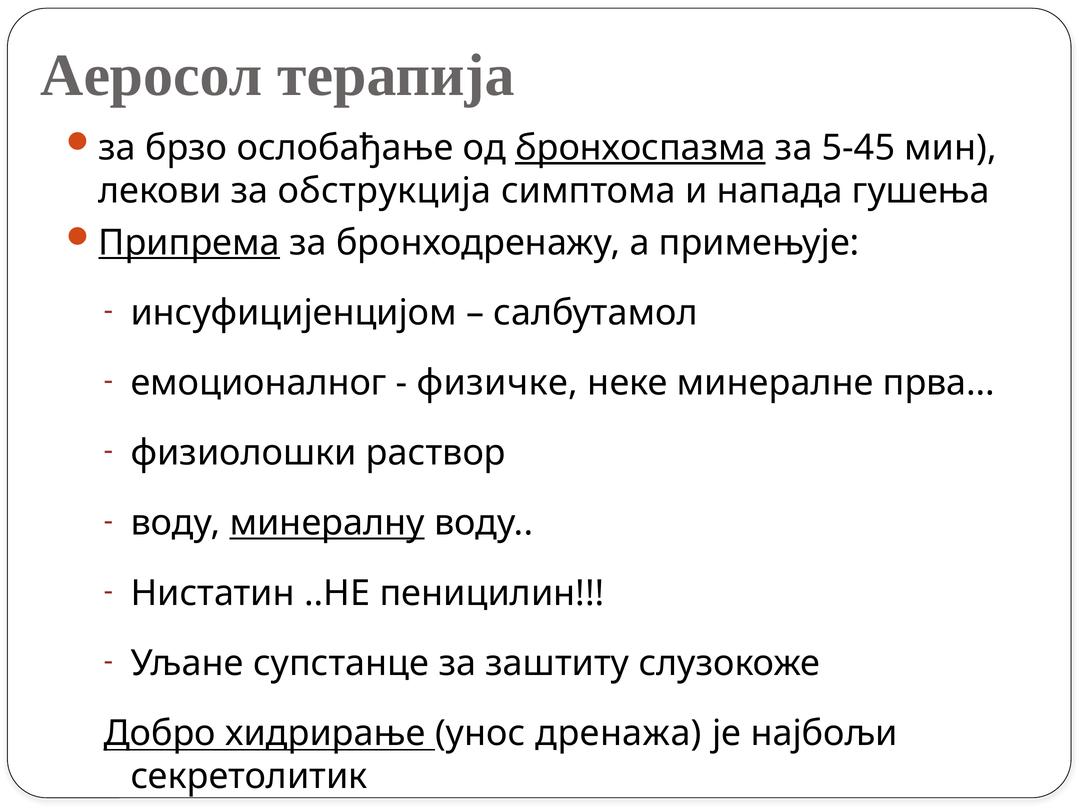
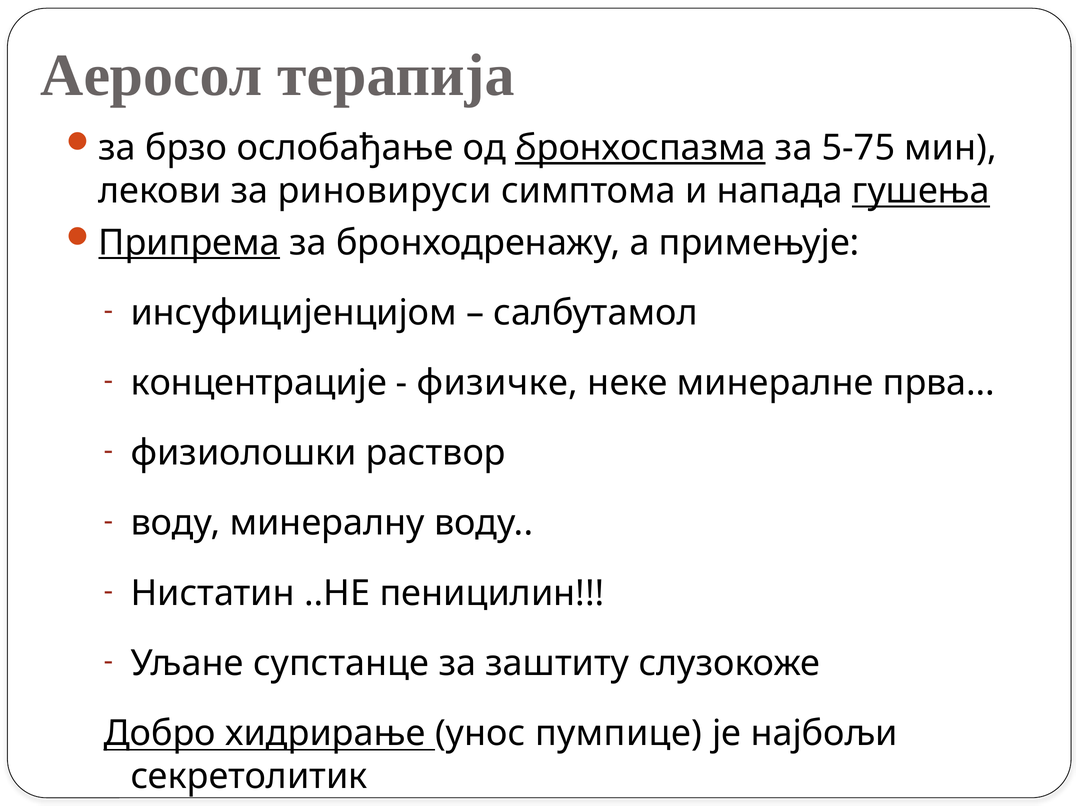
5-45: 5-45 -> 5-75
обструкција: обструкција -> риновируси
гушења underline: none -> present
емоционалног: емоционалног -> концентрације
минералну underline: present -> none
дренажа: дренажа -> пумпице
